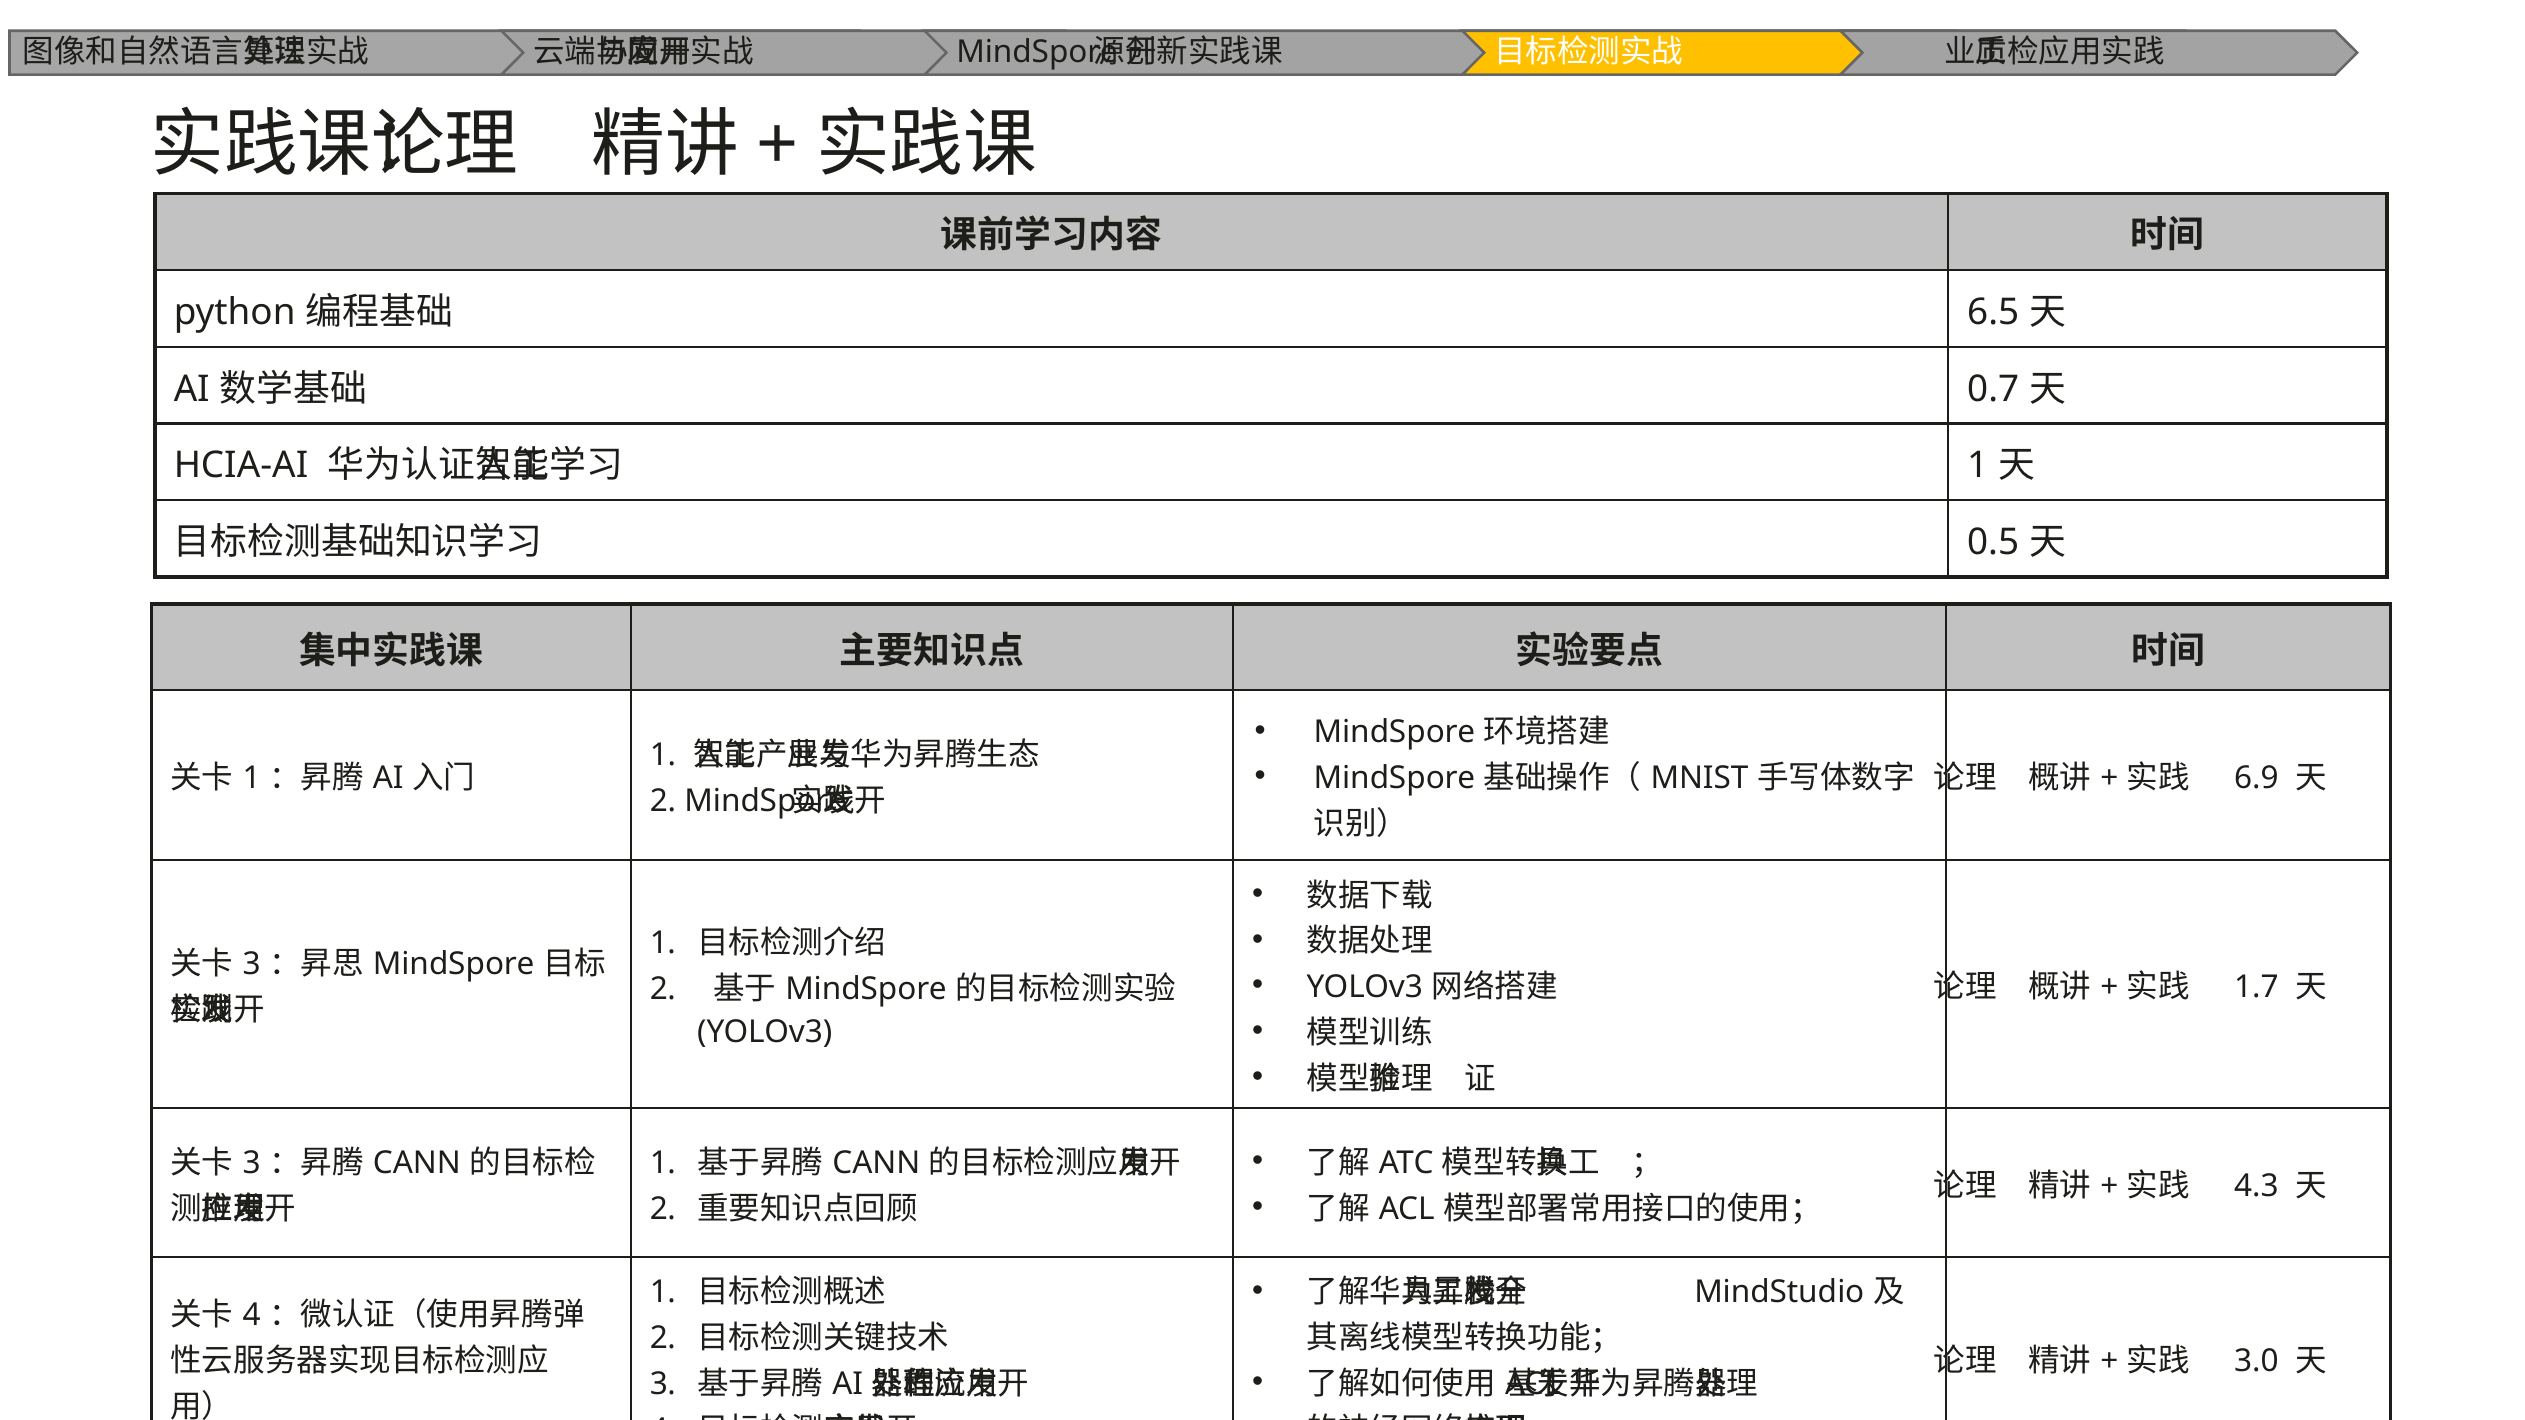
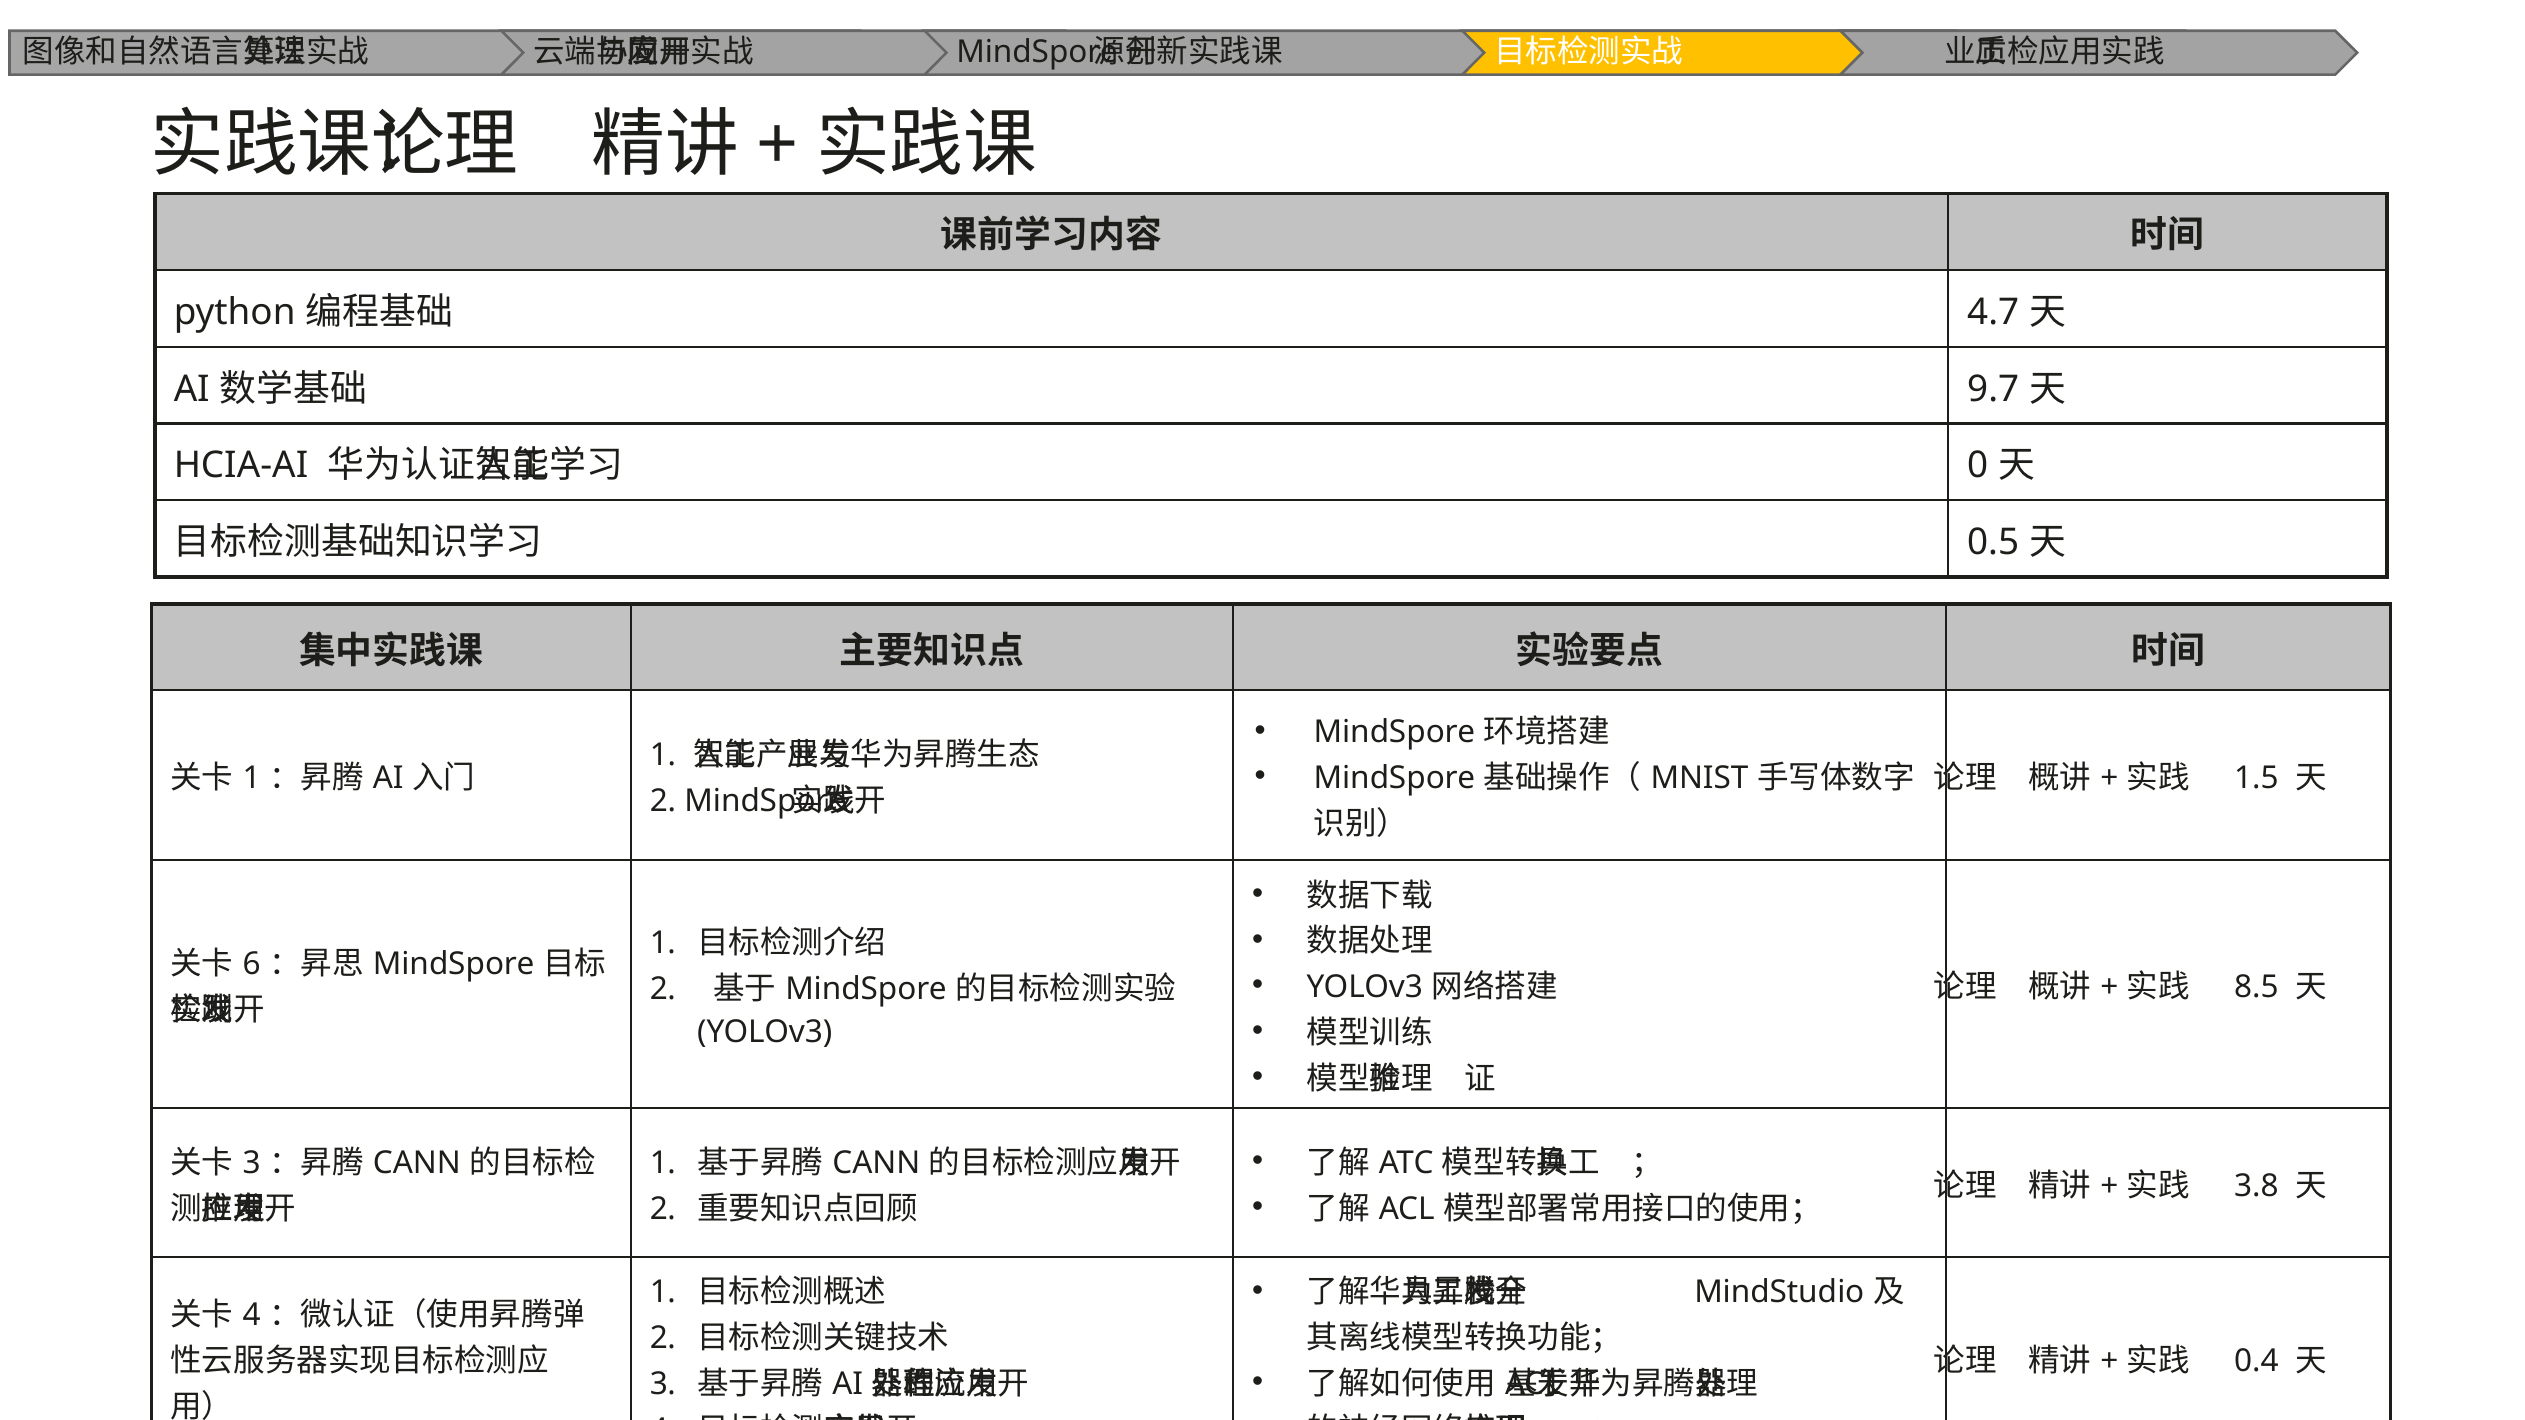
6.5: 6.5 -> 4.7
0.7: 0.7 -> 9.7
1 at (1978, 466): 1 -> 0
6.9: 6.9 -> 1.5
3 at (252, 964): 3 -> 6
1.7: 1.7 -> 8.5
4.3: 4.3 -> 3.8
3.0: 3.0 -> 0.4
